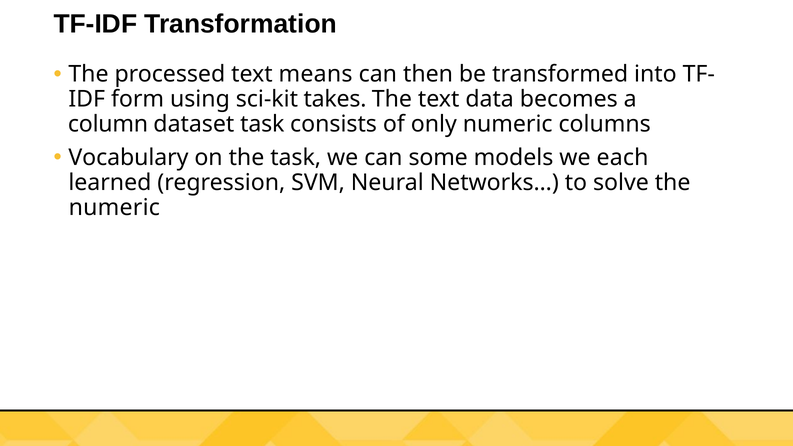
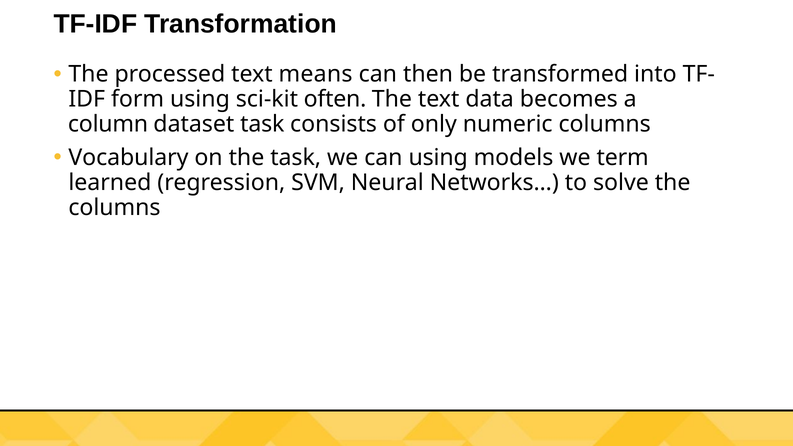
takes: takes -> often
can some: some -> using
each: each -> term
numeric at (114, 208): numeric -> columns
